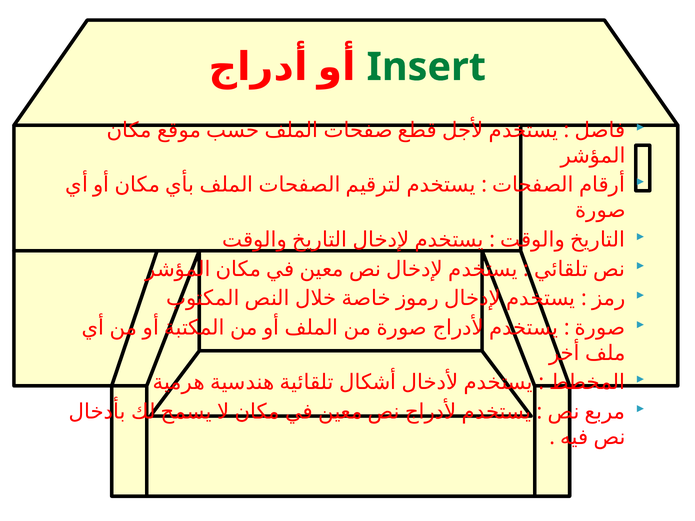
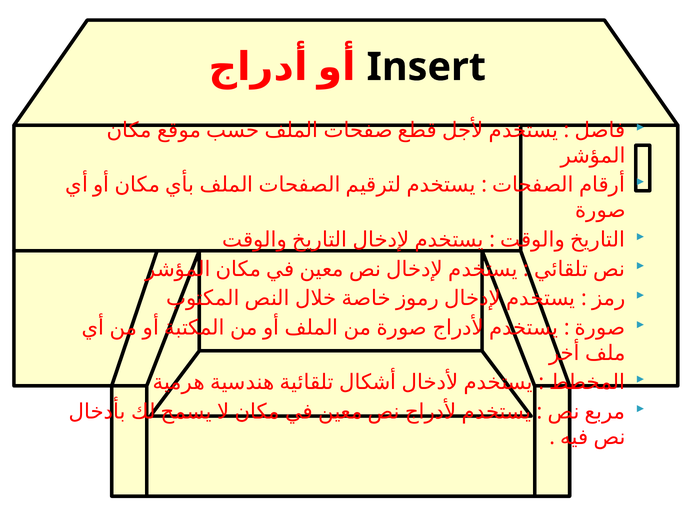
Insert colour: green -> black
